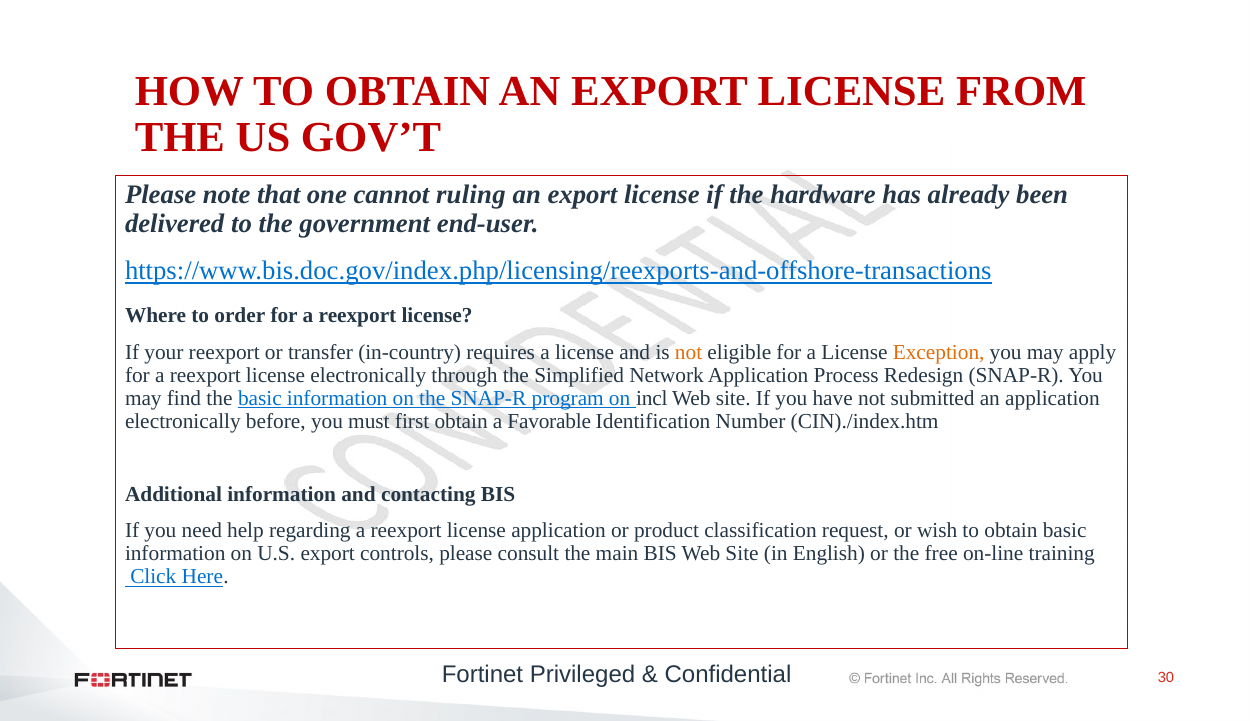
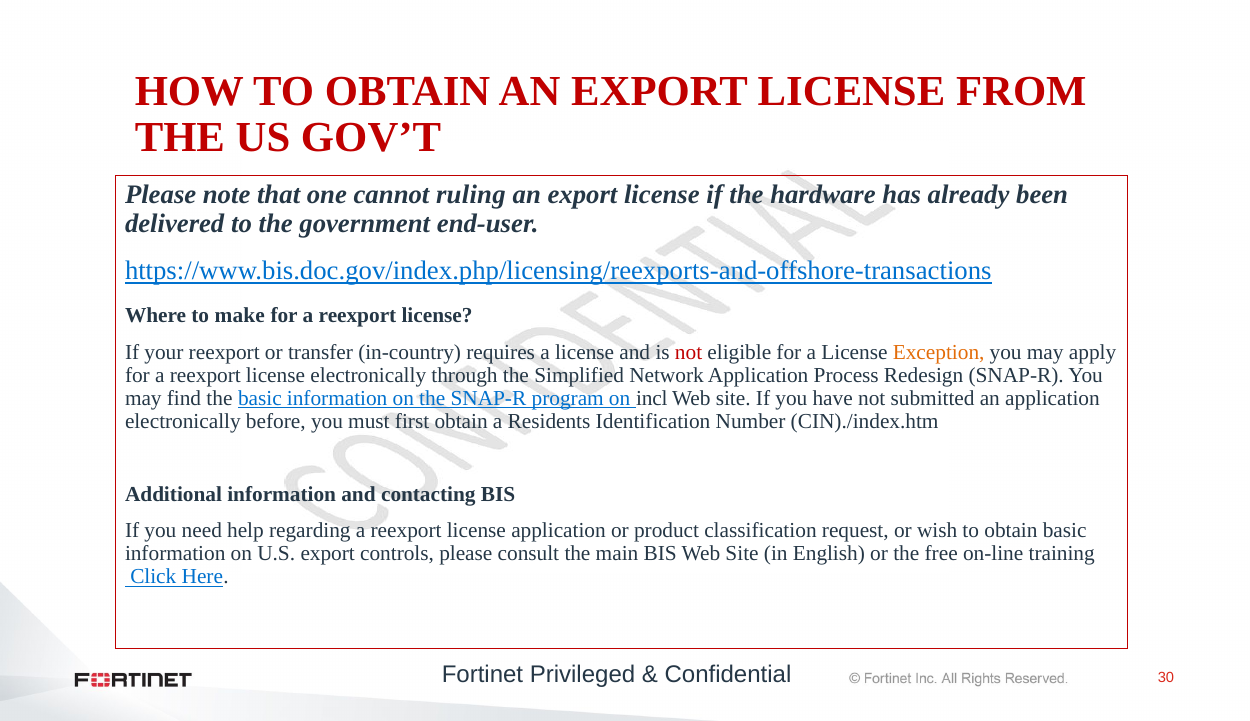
order: order -> make
not at (689, 352) colour: orange -> red
Favorable: Favorable -> Residents
